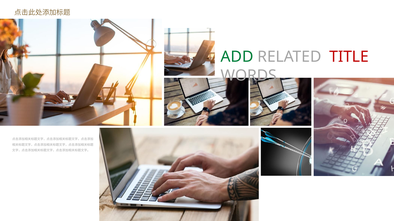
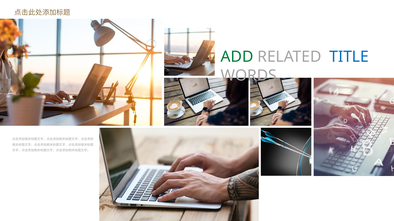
TITLE colour: red -> blue
